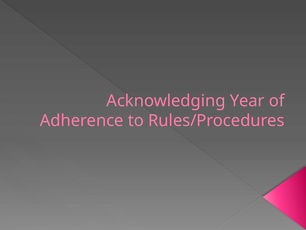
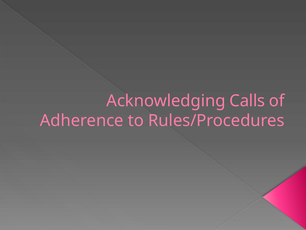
Year: Year -> Calls
